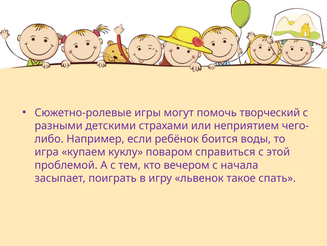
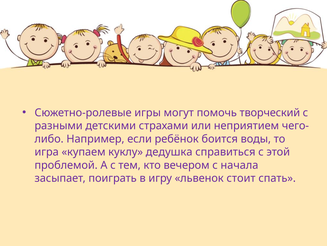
поваром: поваром -> дедушка
такое: такое -> стоит
